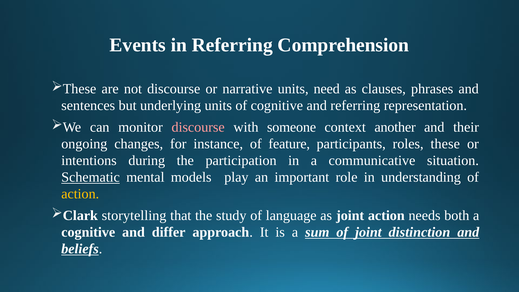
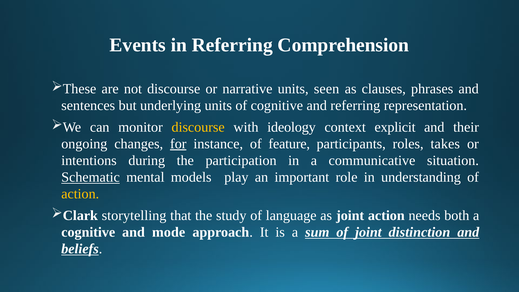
need: need -> seen
discourse at (198, 127) colour: pink -> yellow
someone: someone -> ideology
another: another -> explicit
for underline: none -> present
these: these -> takes
differ: differ -> mode
